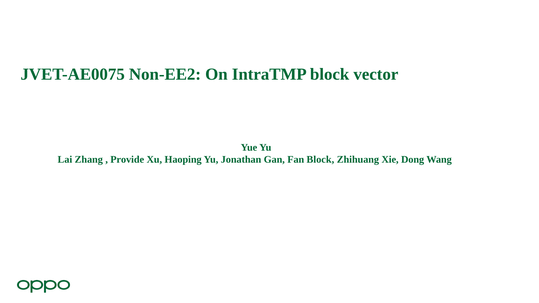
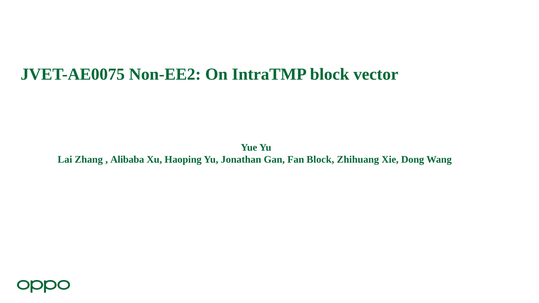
Provide: Provide -> Alibaba
